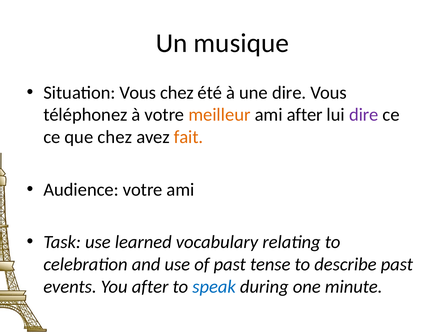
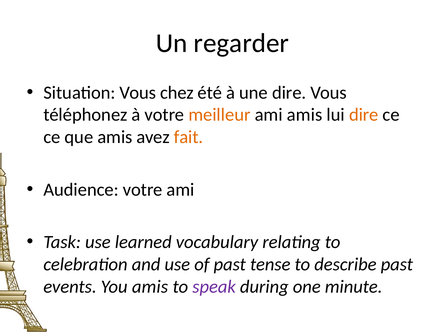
musique: musique -> regarder
ami after: after -> amis
dire at (364, 115) colour: purple -> orange
que chez: chez -> amis
You after: after -> amis
speak colour: blue -> purple
